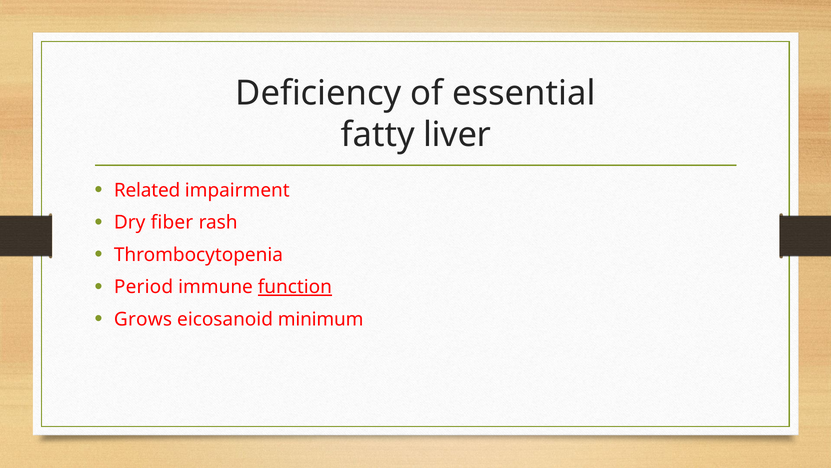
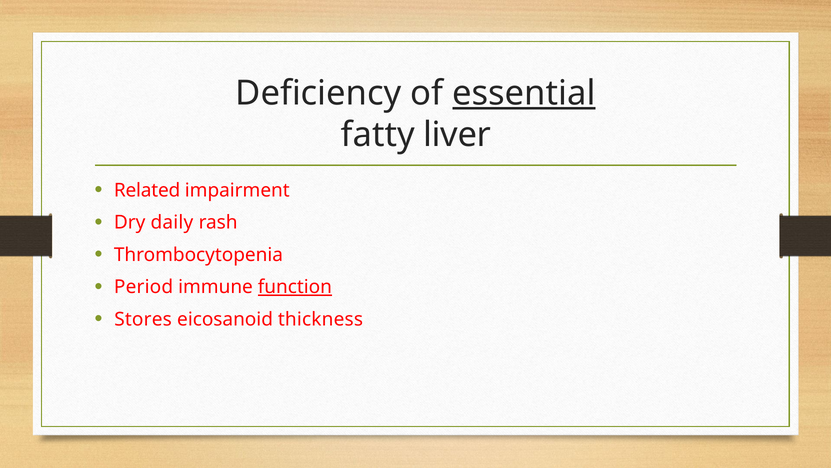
essential underline: none -> present
fiber: fiber -> daily
Grows: Grows -> Stores
minimum: minimum -> thickness
